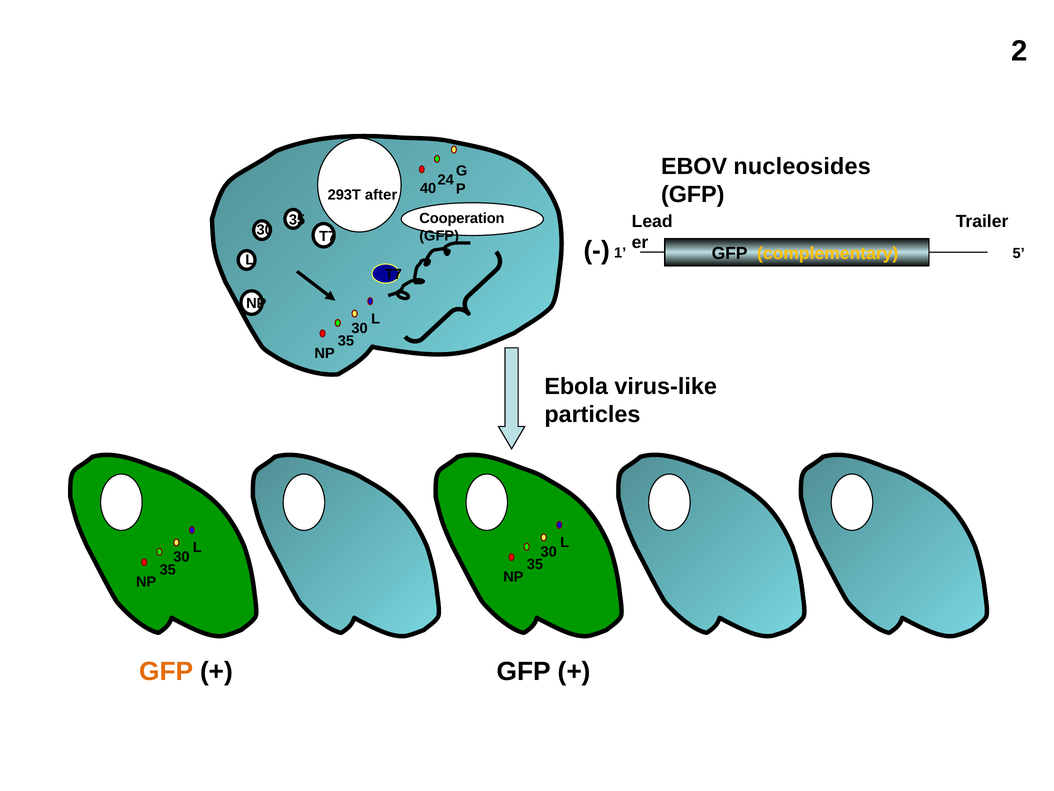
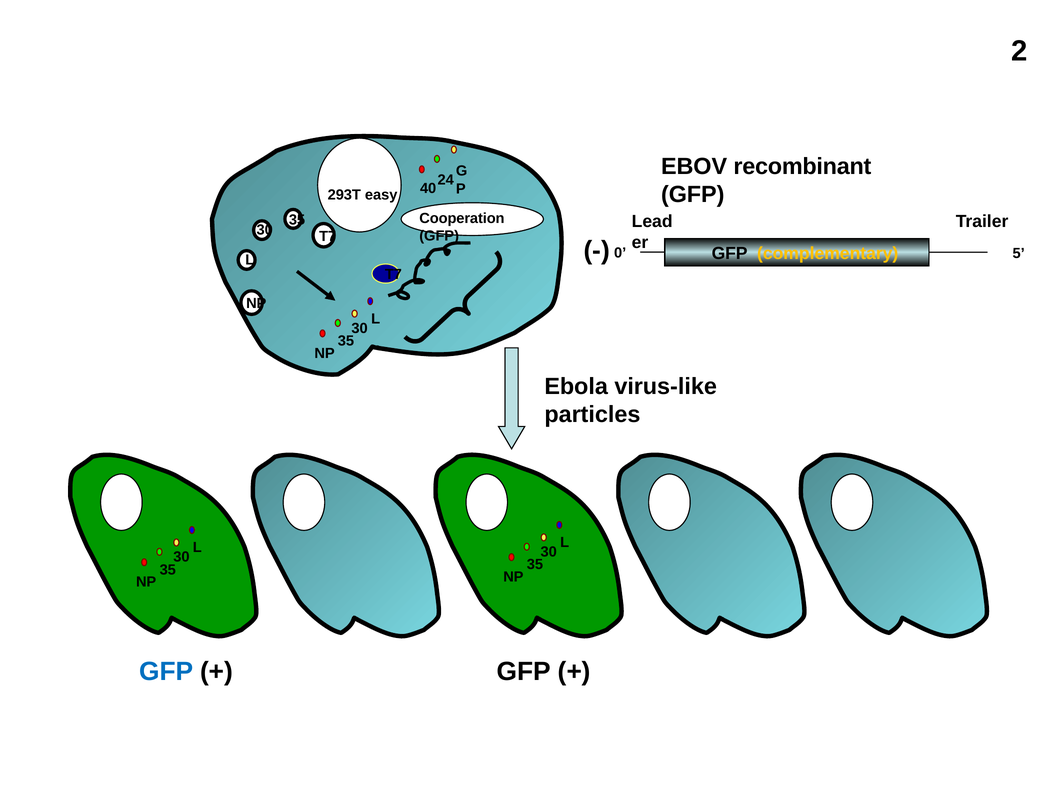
nucleosides: nucleosides -> recombinant
after: after -> easy
1: 1 -> 0
GFP at (166, 671) colour: orange -> blue
